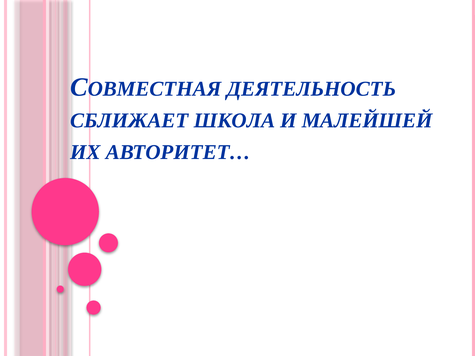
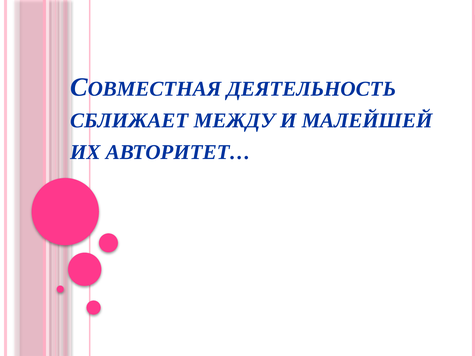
ШКОЛА: ШКОЛА -> МЕЖДУ
